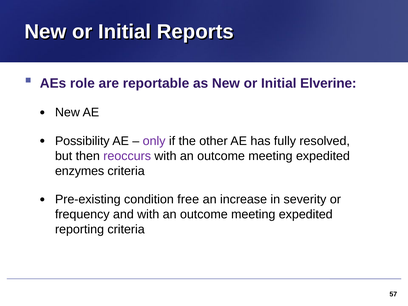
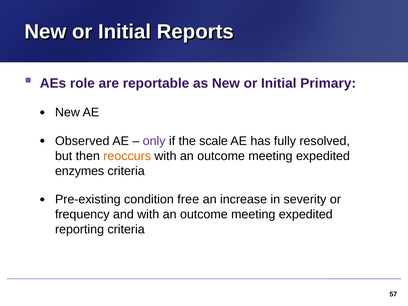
Elverine: Elverine -> Primary
Possibility: Possibility -> Observed
other: other -> scale
reoccurs colour: purple -> orange
